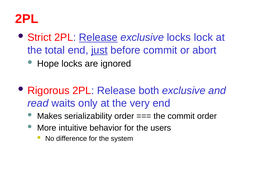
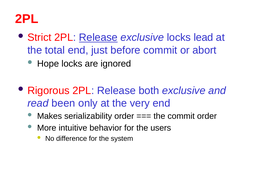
lock: lock -> lead
just underline: present -> none
waits: waits -> been
